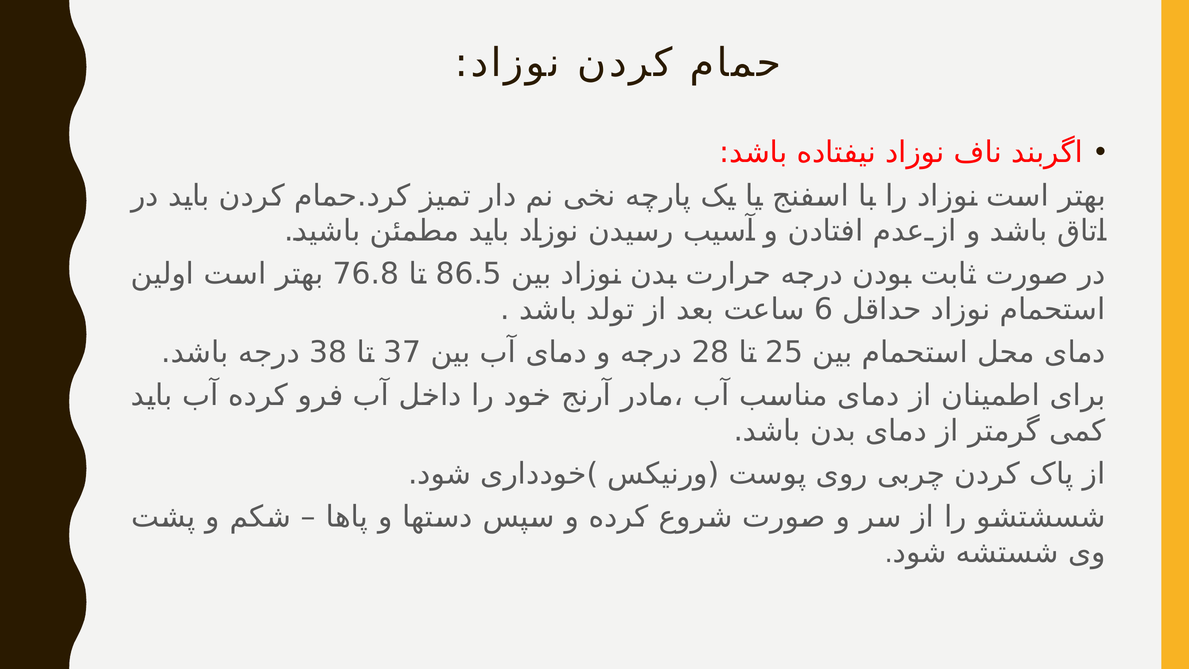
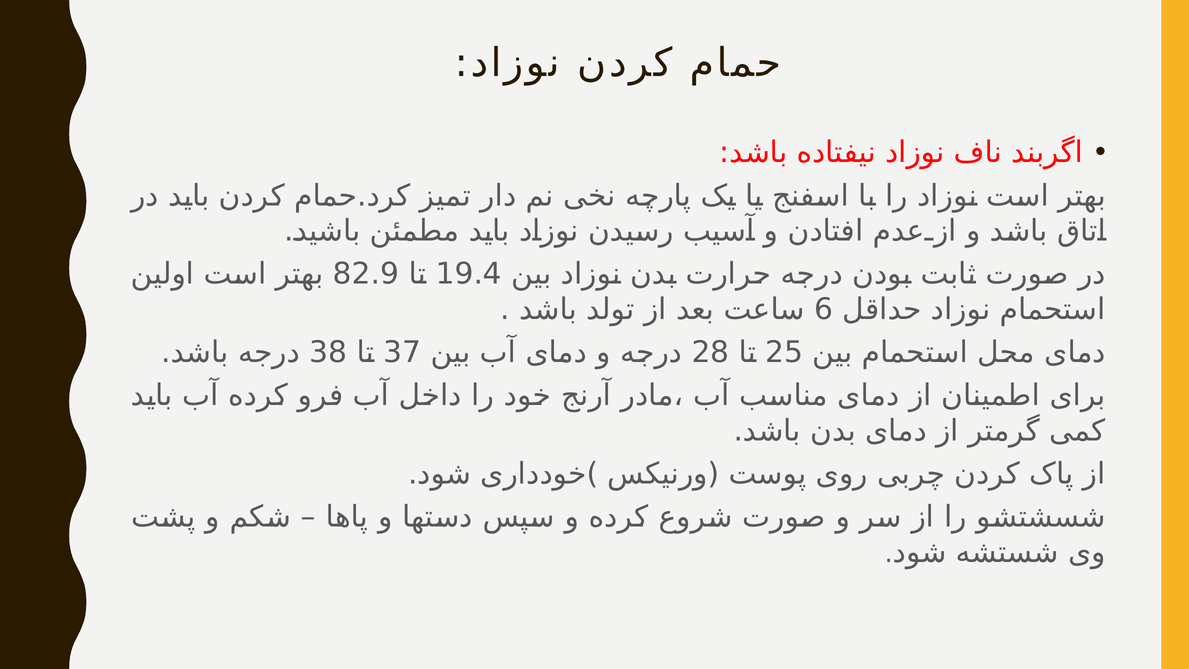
76.8: 76.8 -> 82.9
86.5: 86.5 -> 19.4
